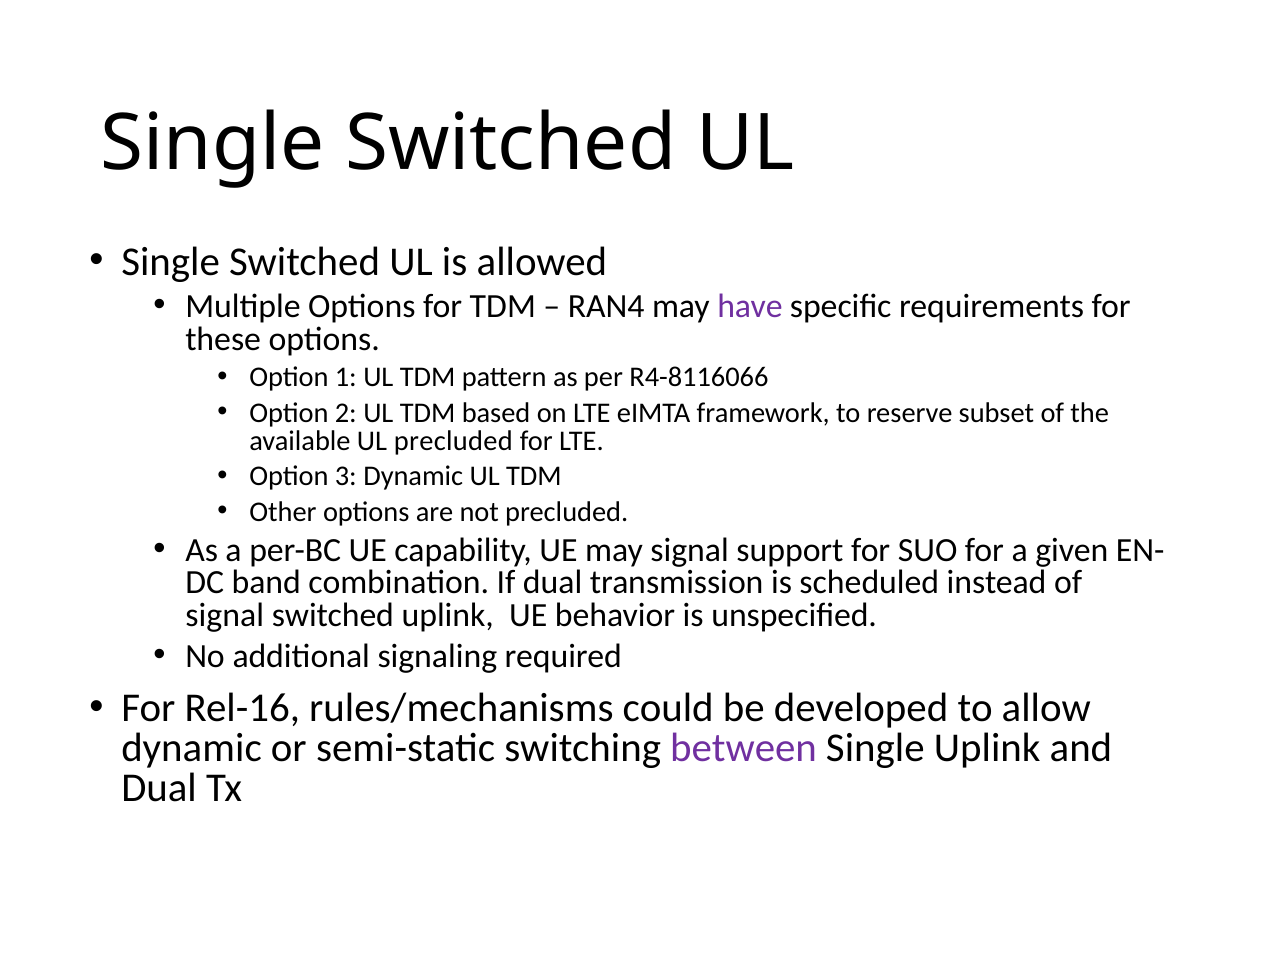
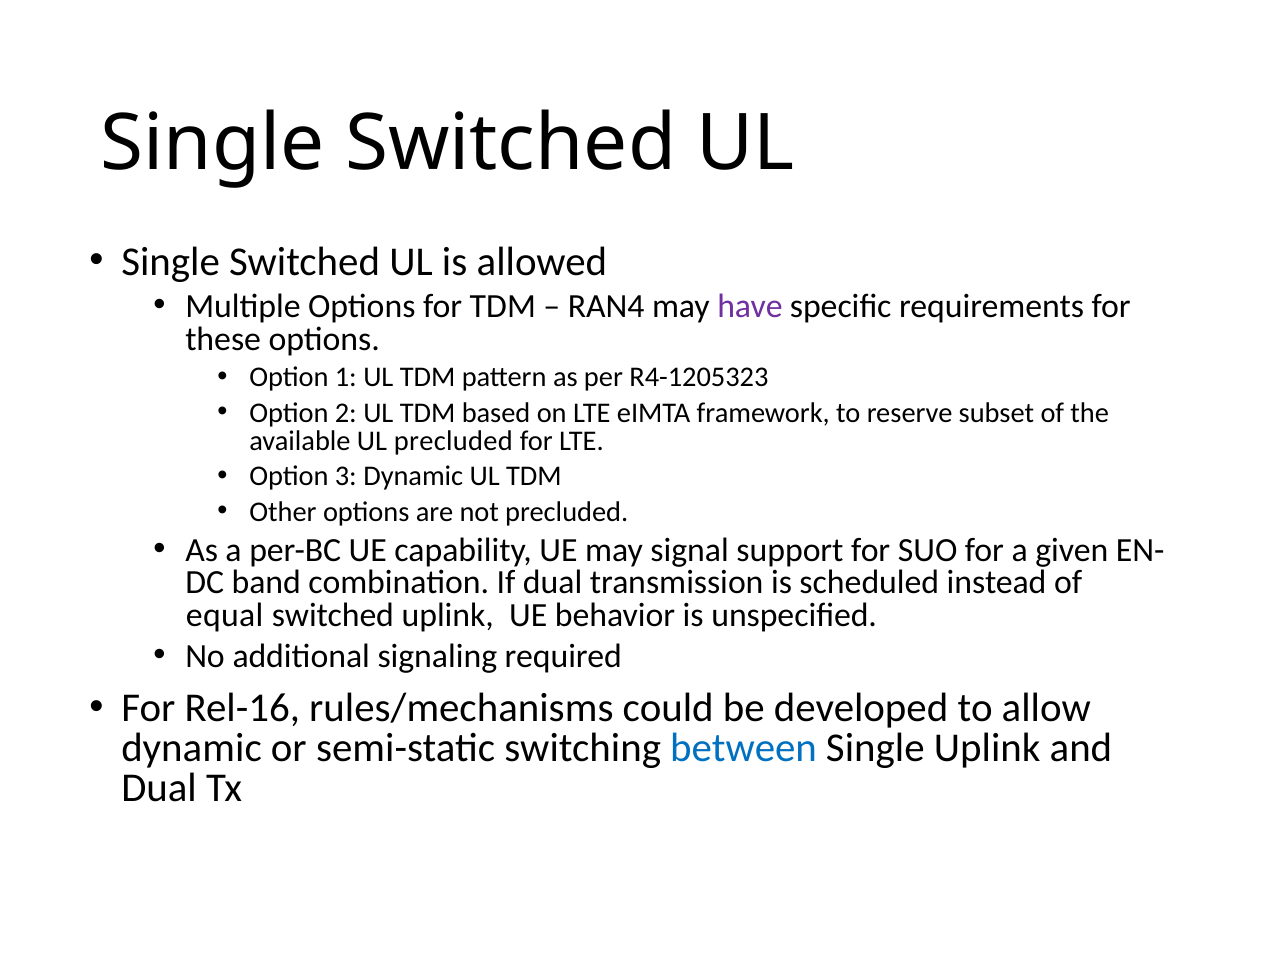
R4-8116066: R4-8116066 -> R4-1205323
signal at (225, 615): signal -> equal
between colour: purple -> blue
